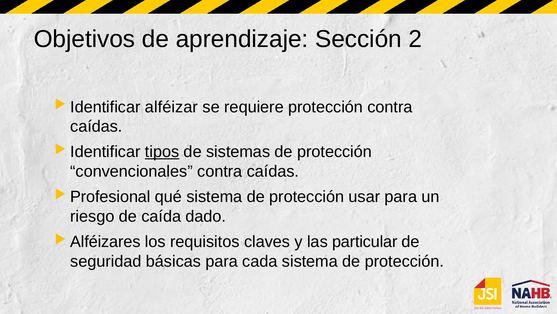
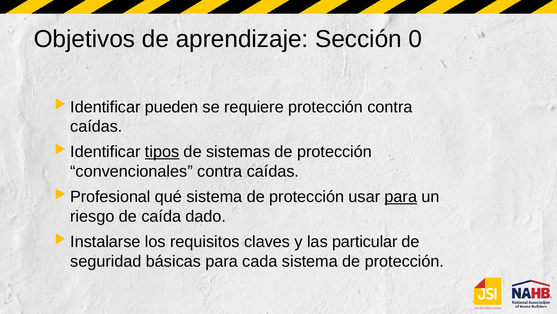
2: 2 -> 0
alféizar: alféizar -> pueden
para at (401, 196) underline: none -> present
Alféizares: Alféizares -> Instalarse
